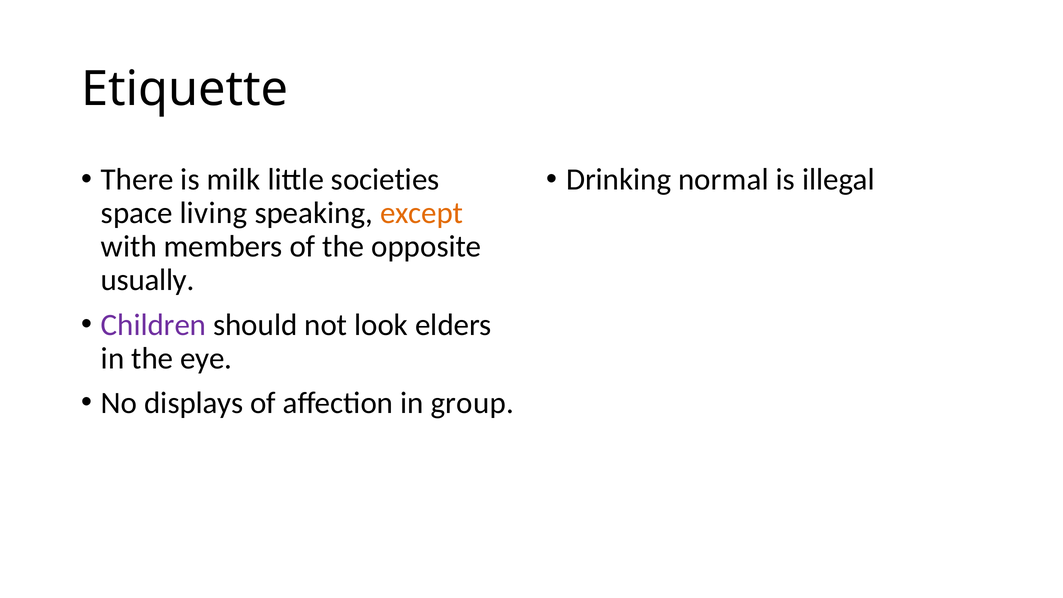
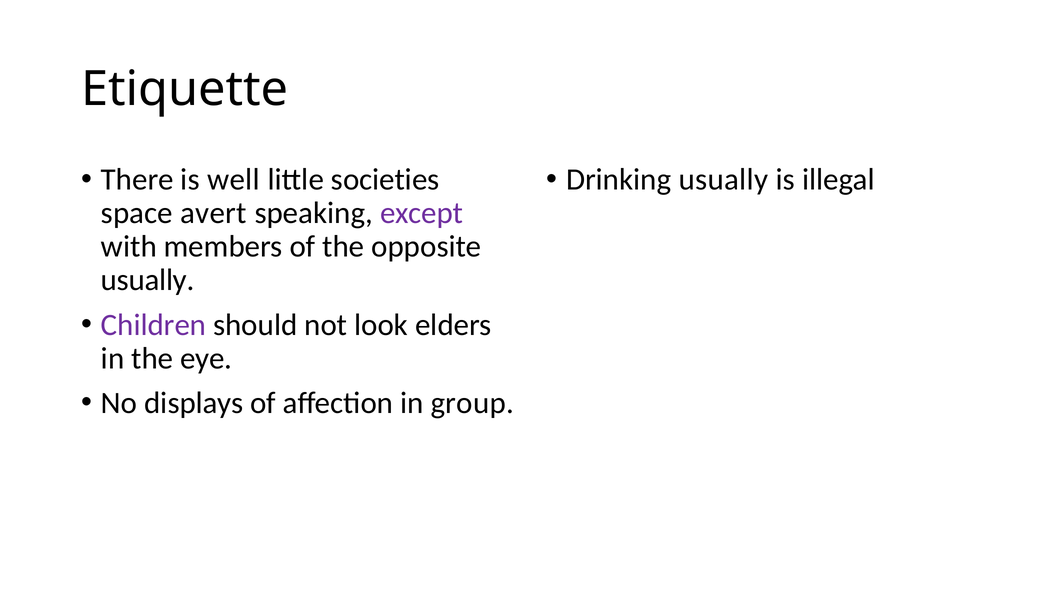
milk: milk -> well
Drinking normal: normal -> usually
living: living -> avert
except colour: orange -> purple
